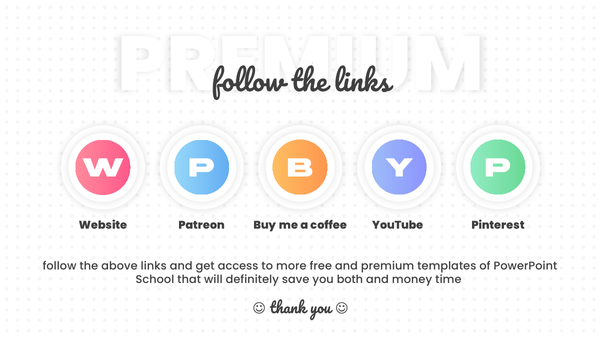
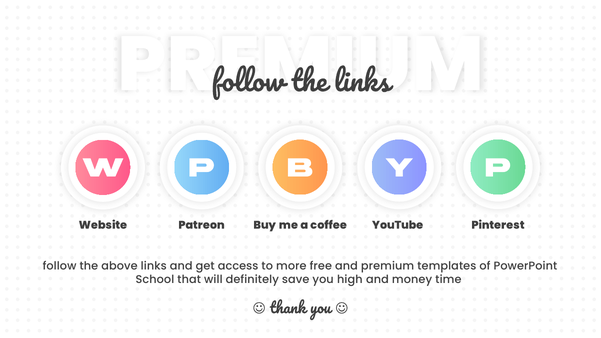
both: both -> high
